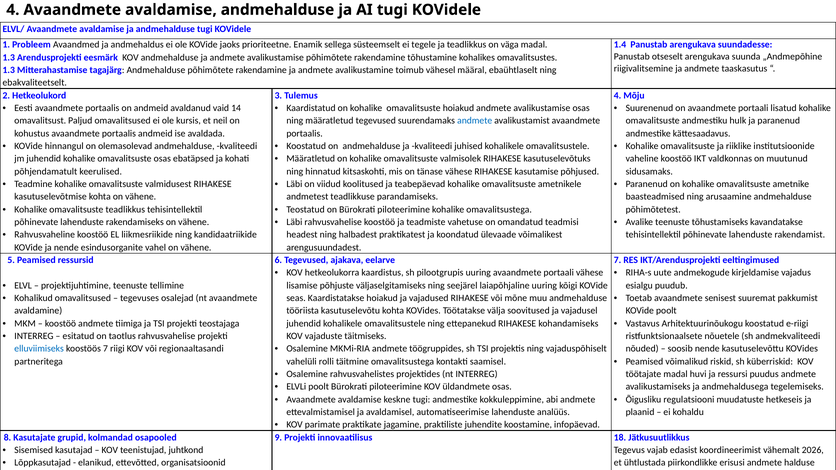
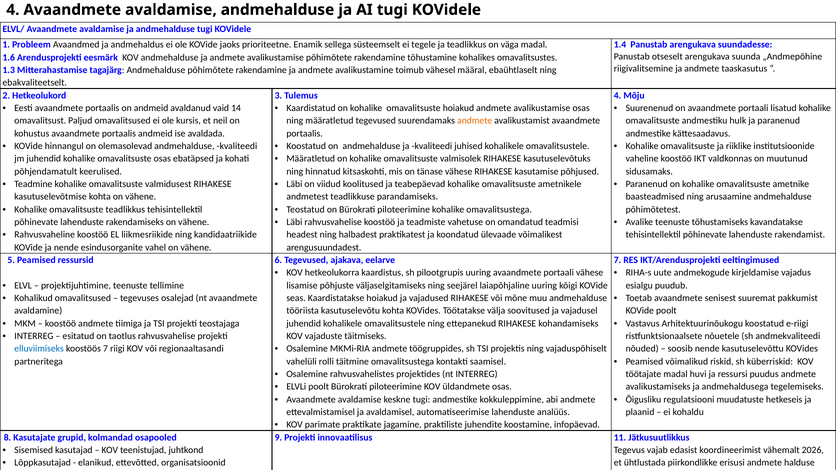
1.3 at (9, 57): 1.3 -> 1.6
andmete at (475, 121) colour: blue -> orange
18: 18 -> 11
